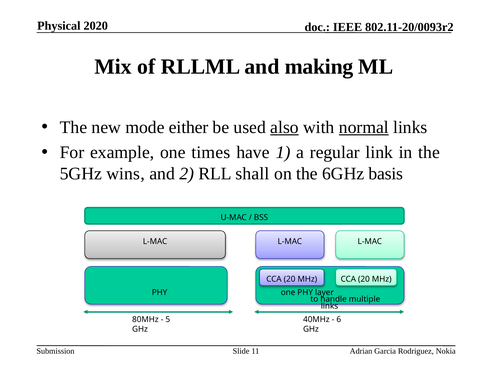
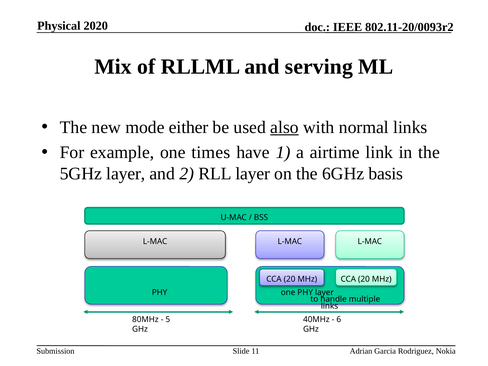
making: making -> serving
normal underline: present -> none
regular: regular -> airtime
5GHz wins: wins -> layer
RLL shall: shall -> layer
